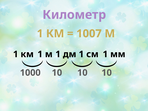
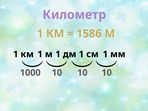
1007: 1007 -> 1586
